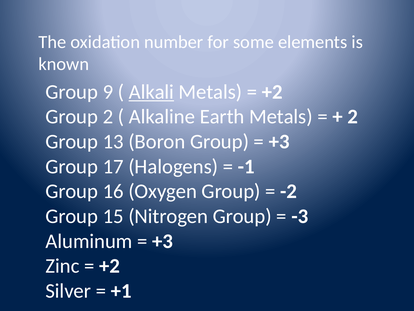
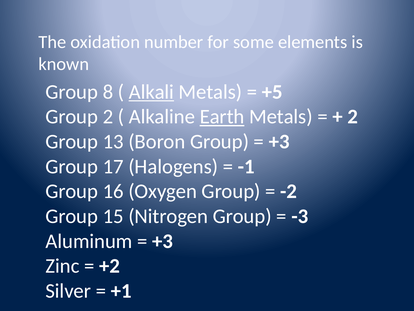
9: 9 -> 8
+2 at (272, 92): +2 -> +5
Earth underline: none -> present
